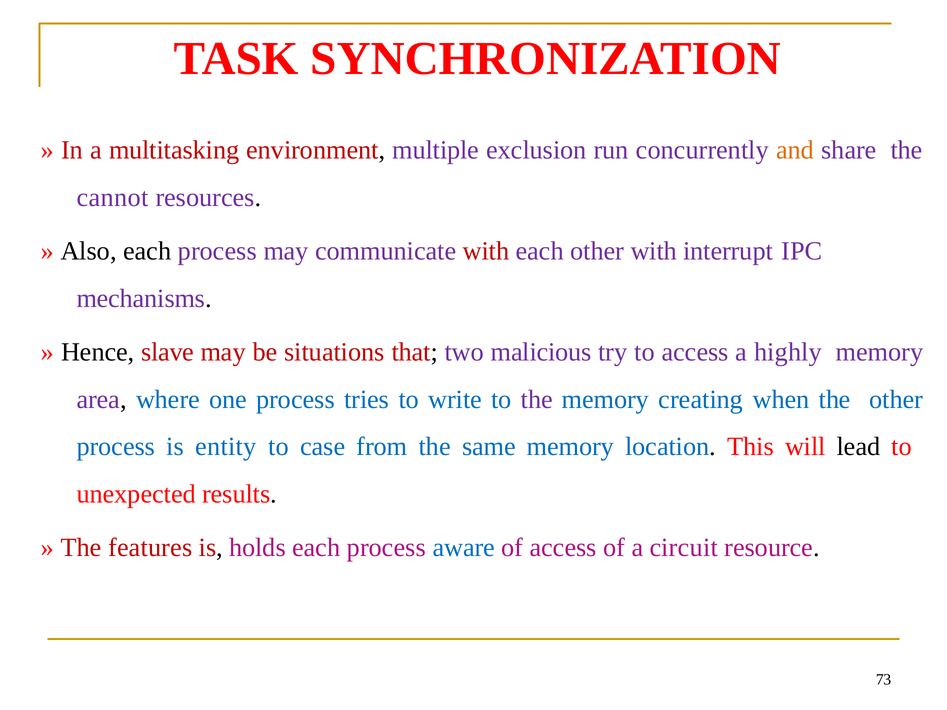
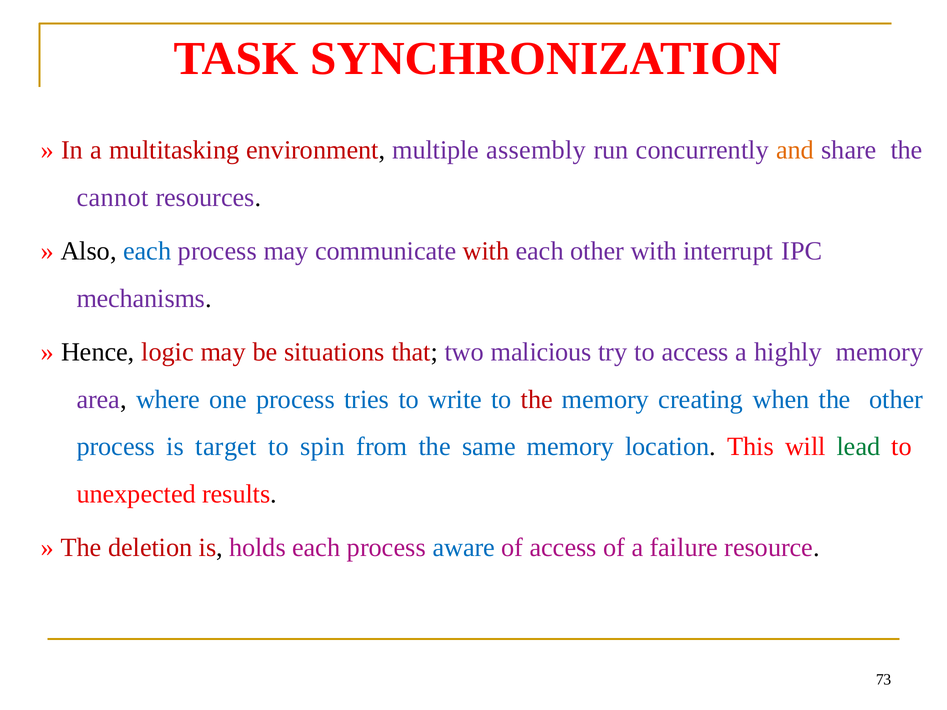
exclusion: exclusion -> assembly
each at (147, 251) colour: black -> blue
slave: slave -> logic
the at (537, 399) colour: purple -> red
entity: entity -> target
case: case -> spin
lead colour: black -> green
features: features -> deletion
circuit: circuit -> failure
